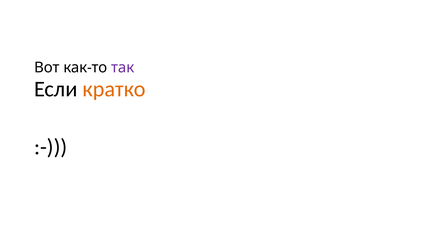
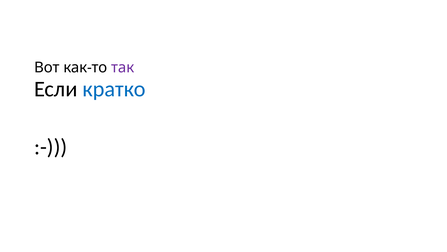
кратко colour: orange -> blue
